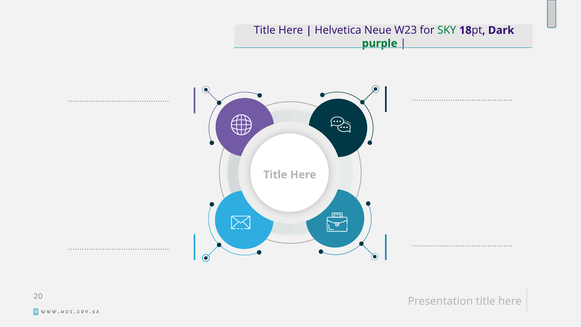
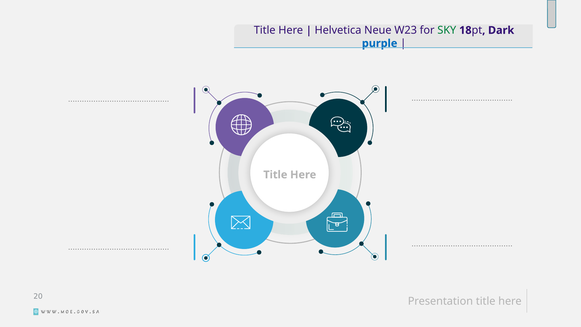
purple colour: green -> blue
